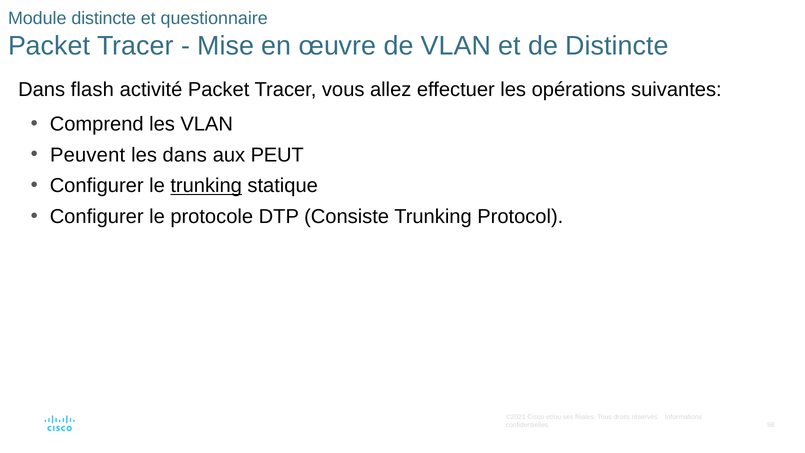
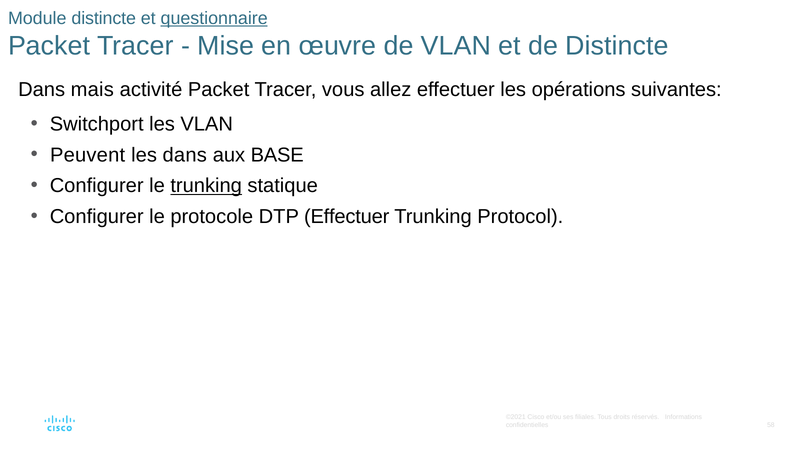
questionnaire underline: none -> present
flash: flash -> mais
Comprend: Comprend -> Switchport
PEUT: PEUT -> BASE
DTP Consiste: Consiste -> Effectuer
